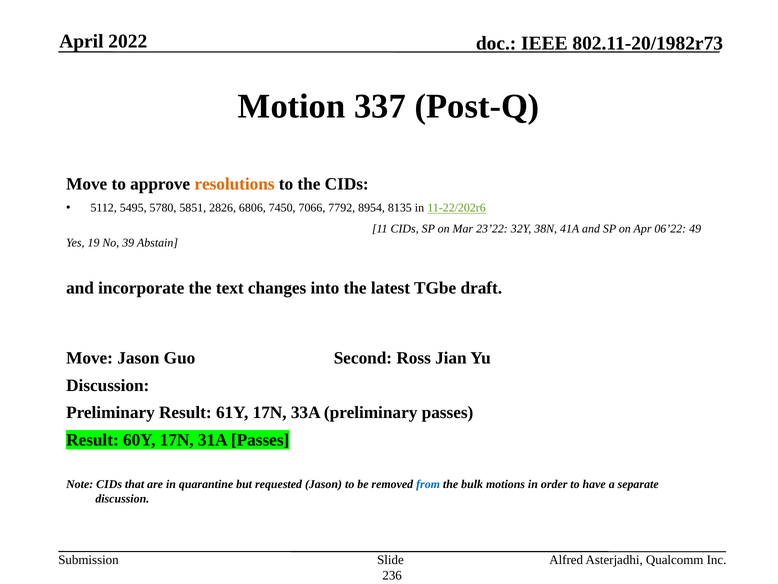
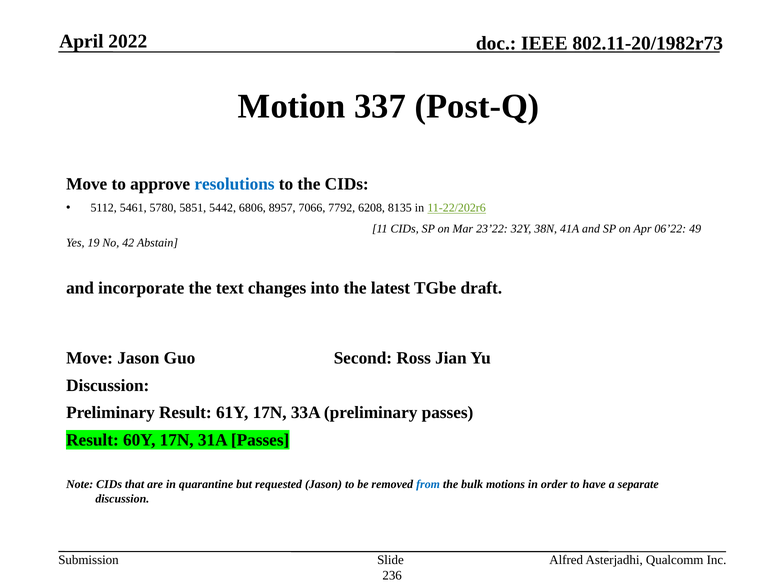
resolutions colour: orange -> blue
5495: 5495 -> 5461
2826: 2826 -> 5442
7450: 7450 -> 8957
8954: 8954 -> 6208
39: 39 -> 42
